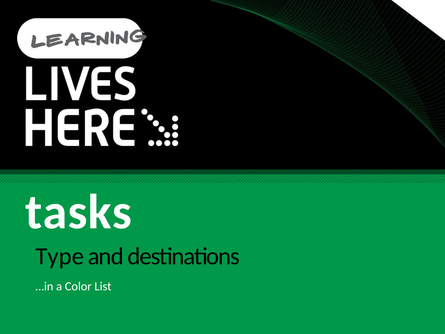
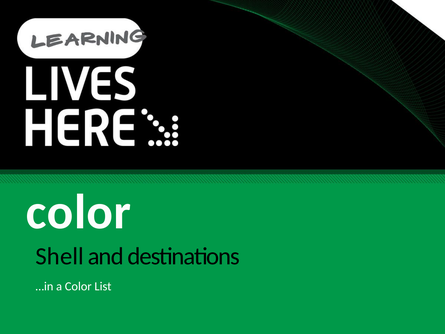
tasks at (79, 212): tasks -> color
Type: Type -> Shell
